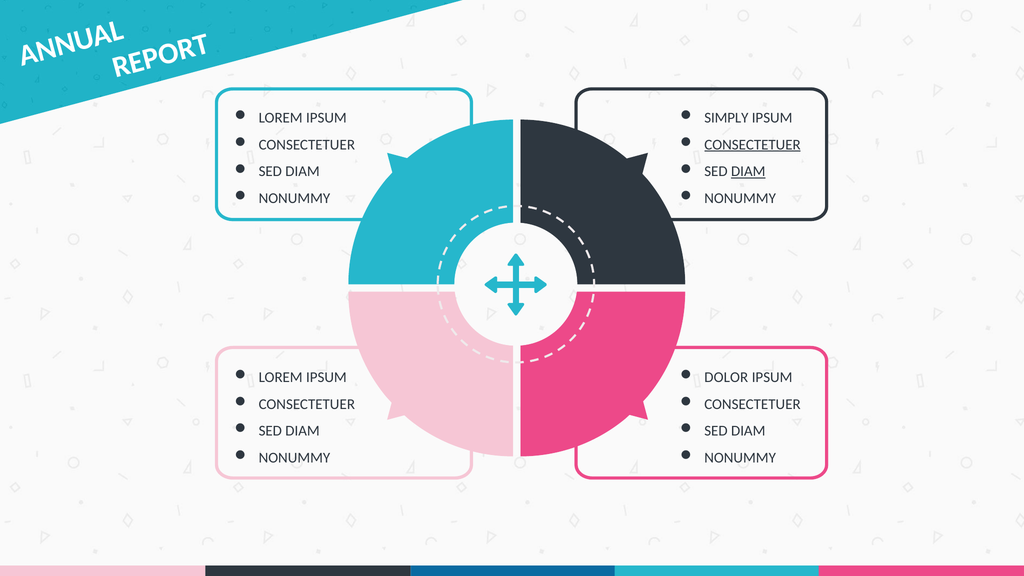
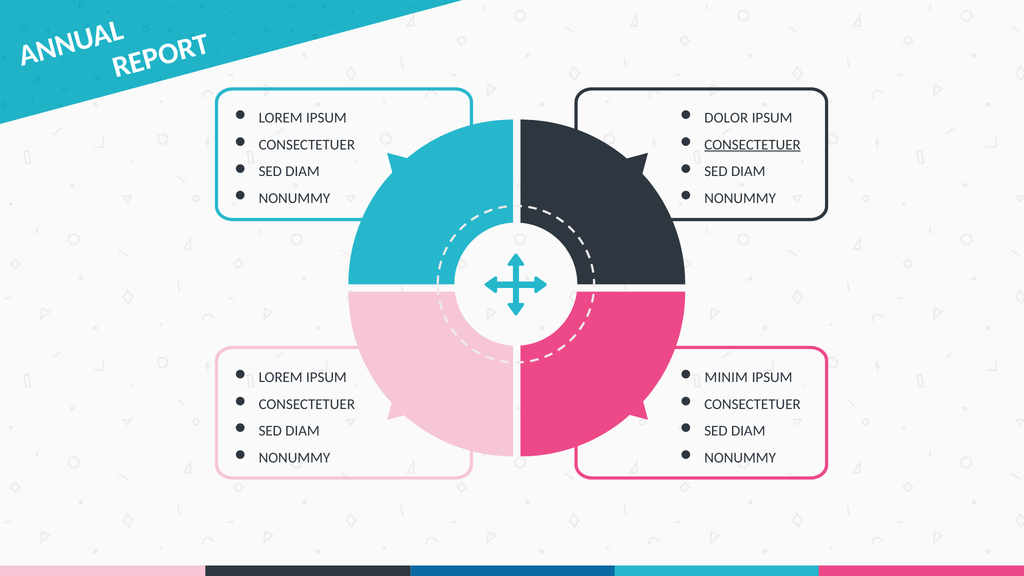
SIMPLY: SIMPLY -> DOLOR
DIAM at (748, 172) underline: present -> none
DOLOR: DOLOR -> MINIM
